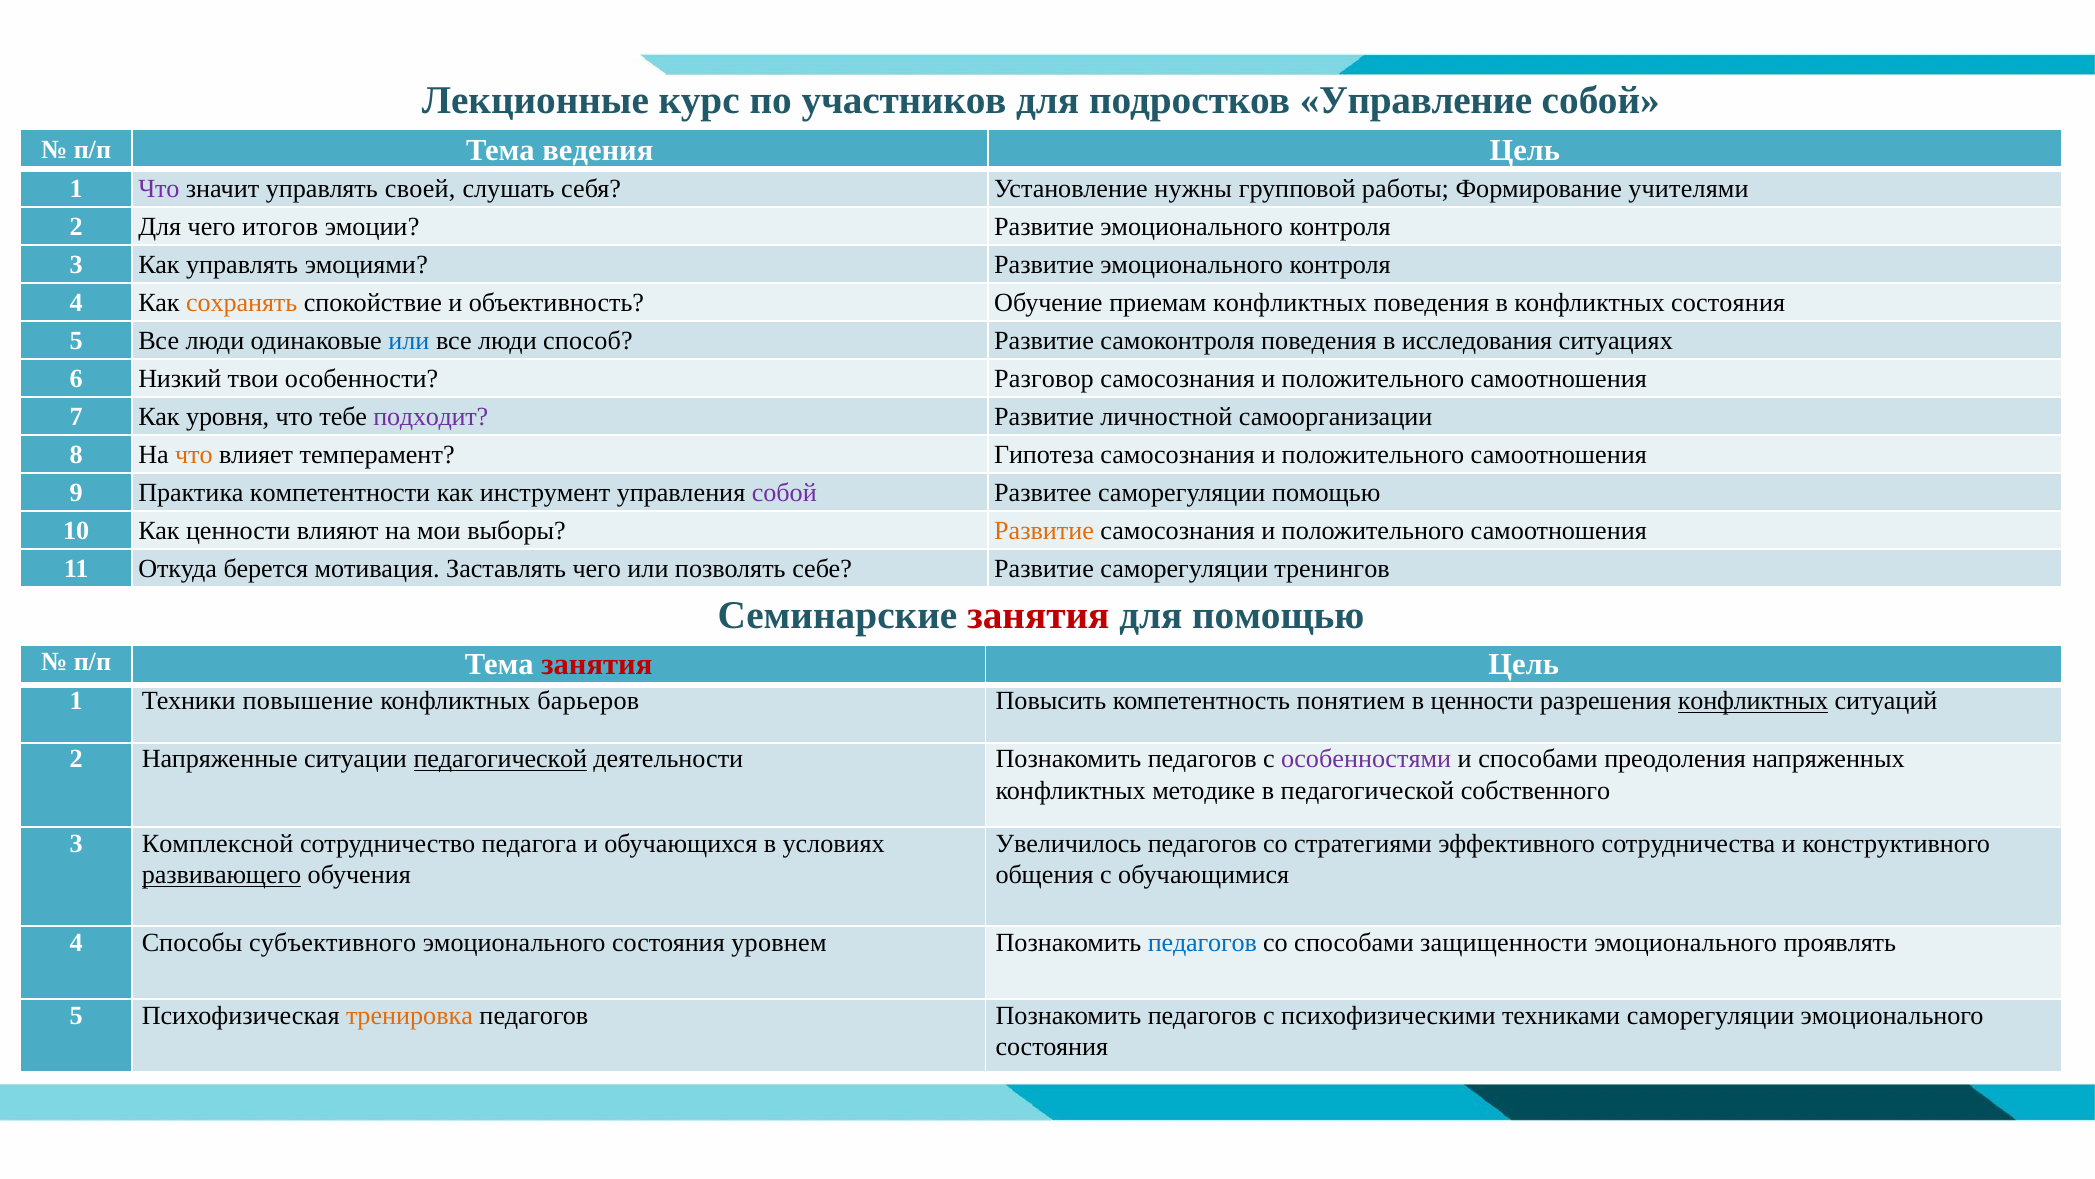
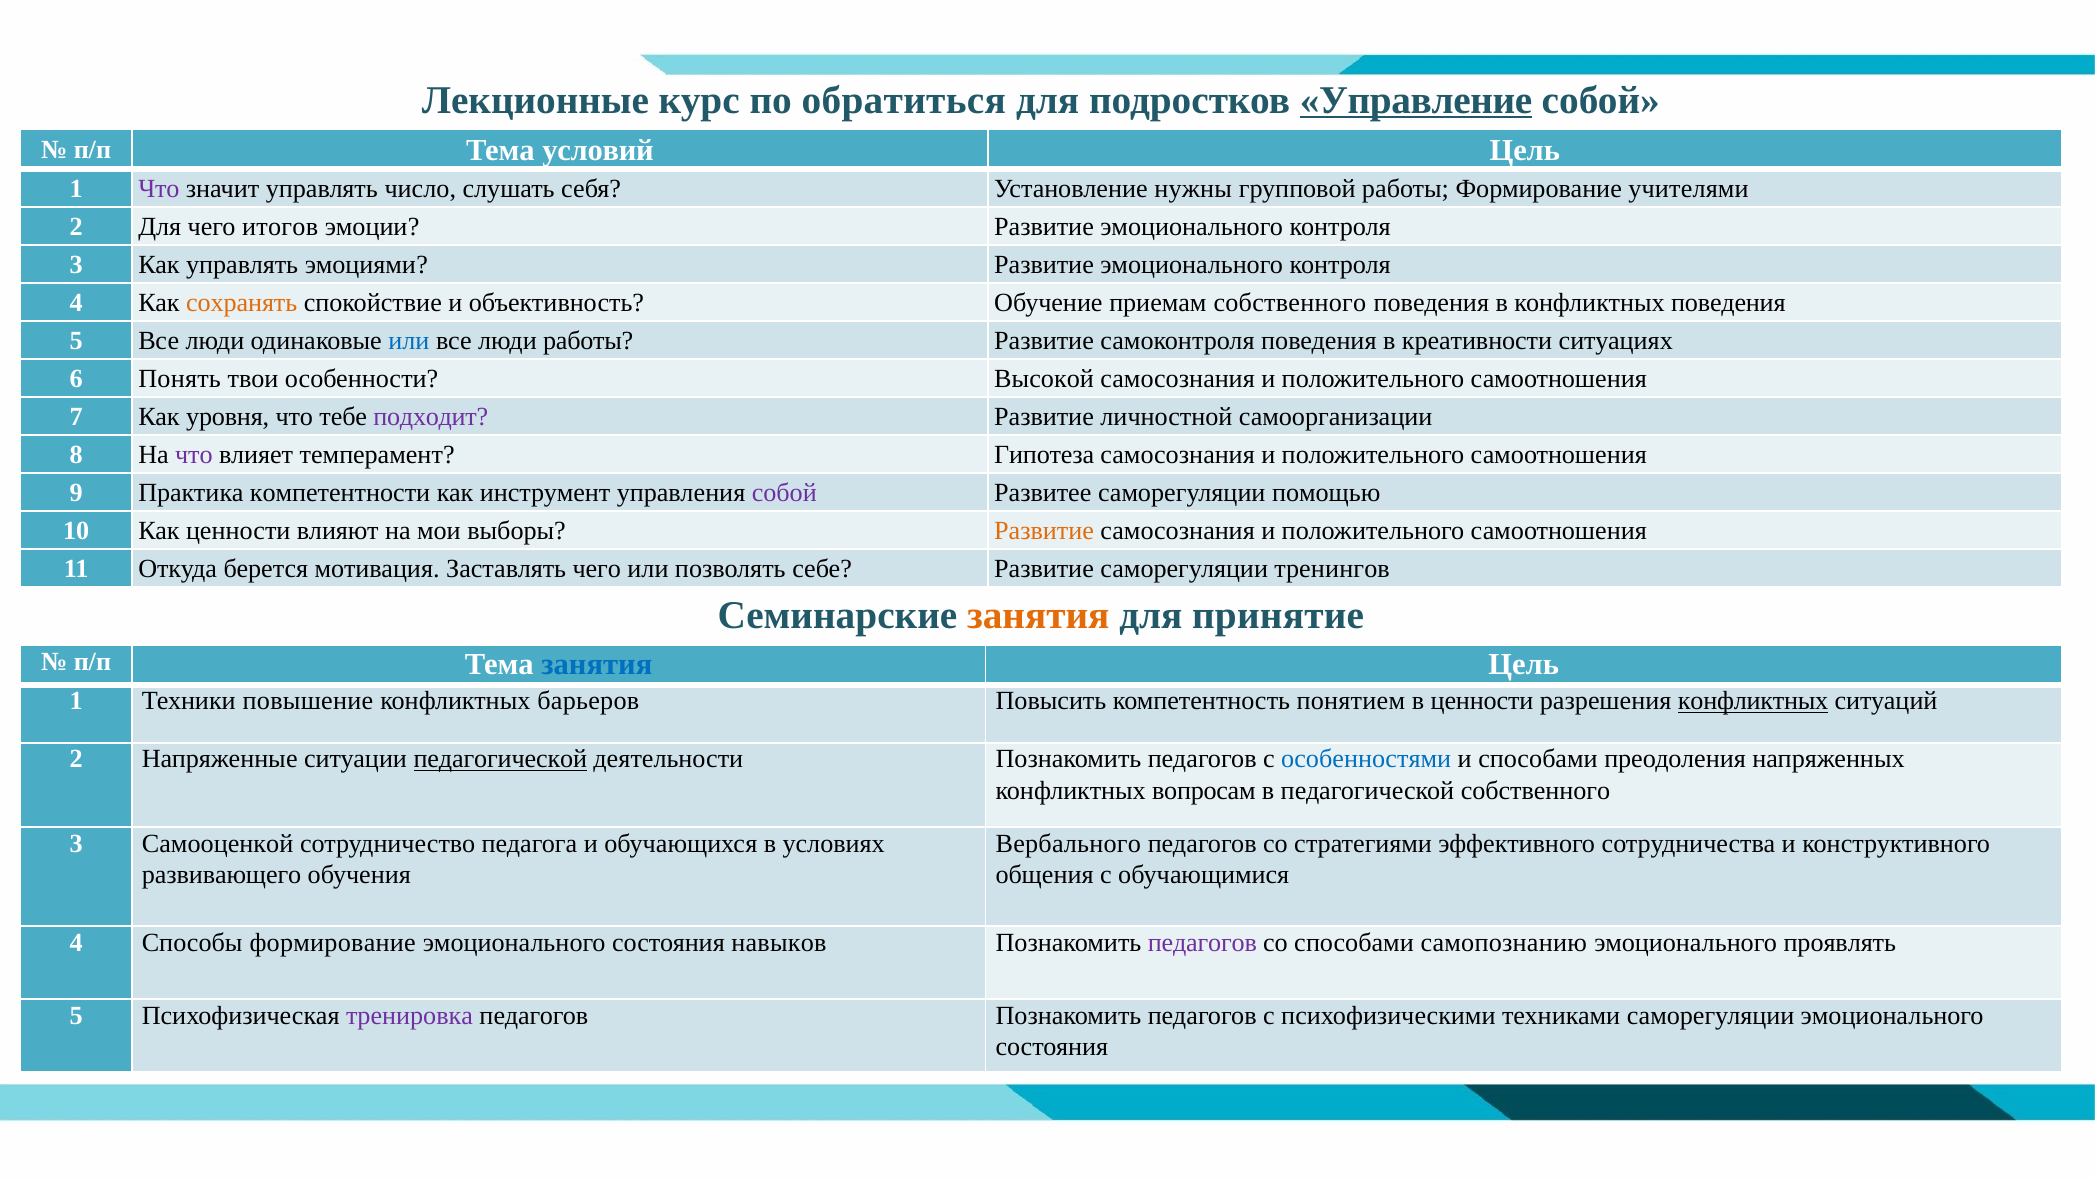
участников: участников -> обратиться
Управление underline: none -> present
ведения: ведения -> условий
своей: своей -> число
приемам конфликтных: конфликтных -> собственного
конфликтных состояния: состояния -> поведения
люди способ: способ -> работы
исследования: исследования -> креативности
Низкий: Низкий -> Понять
Разговор: Разговор -> Высокой
что at (194, 455) colour: orange -> purple
занятия at (1038, 615) colour: red -> orange
для помощью: помощью -> принятие
занятия at (597, 664) colour: red -> blue
особенностями colour: purple -> blue
методике: методике -> вопросам
Комплексной: Комплексной -> Самооценкой
Увеличилось: Увеличилось -> Вербального
развивающего underline: present -> none
Способы субъективного: субъективного -> формирование
уровнем: уровнем -> навыков
педагогов at (1202, 942) colour: blue -> purple
защищенности: защищенности -> самопознанию
тренировка colour: orange -> purple
